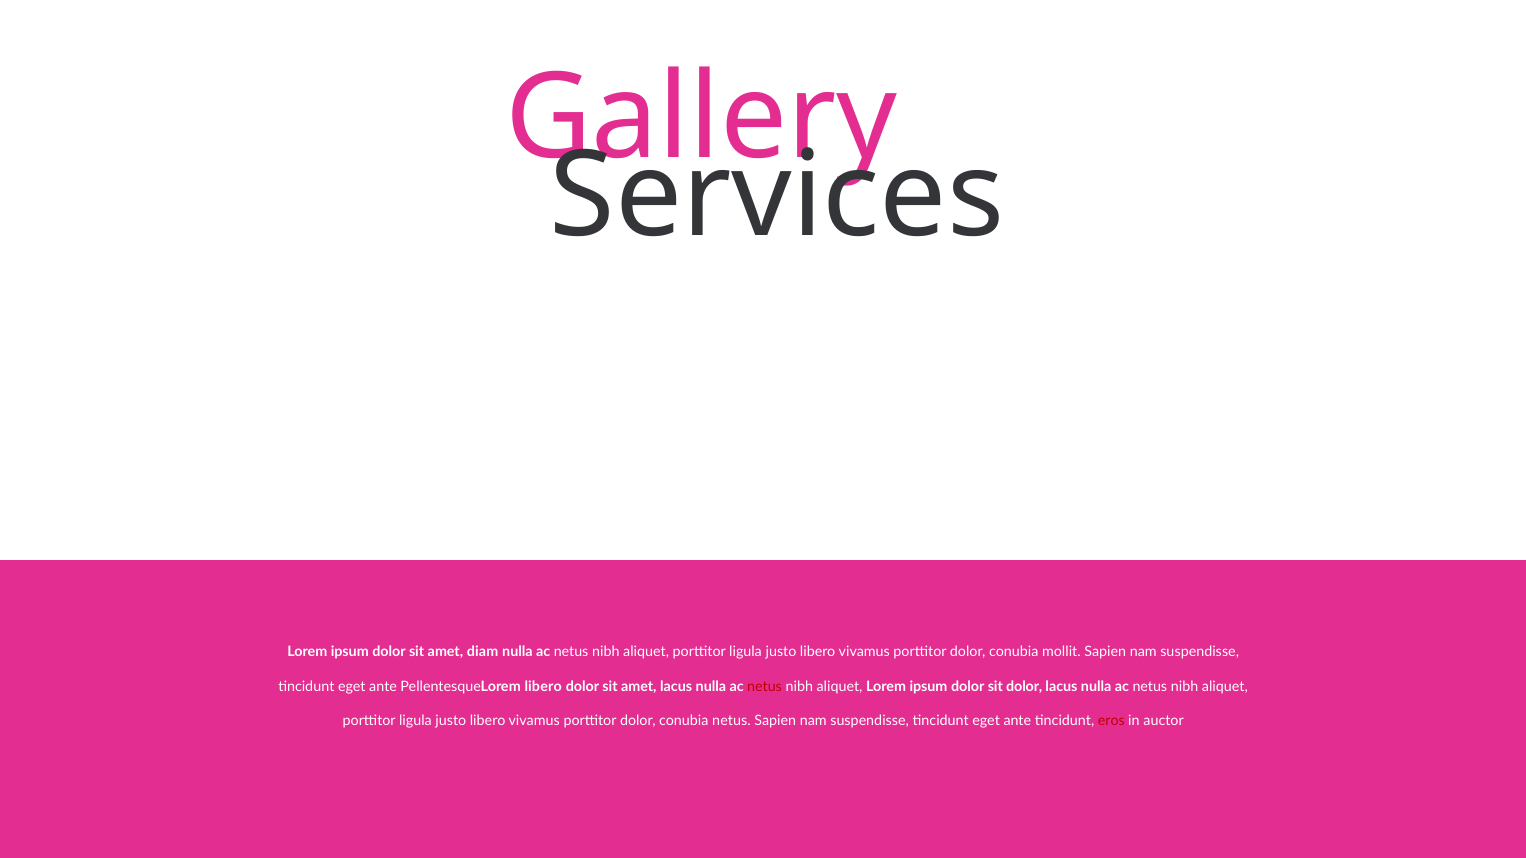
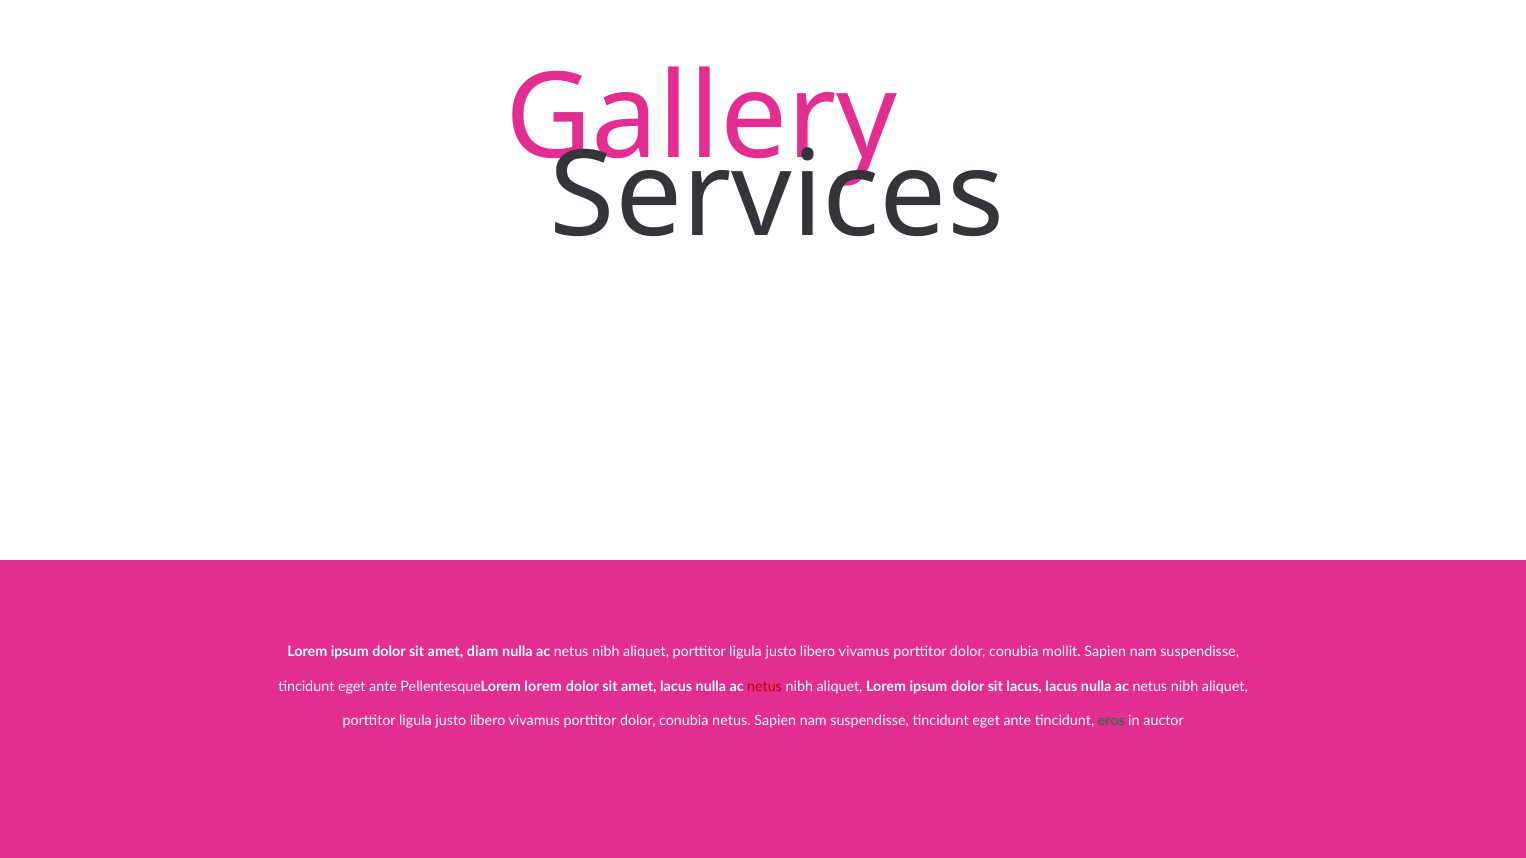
PellentesqueLorem libero: libero -> lorem
sit dolor: dolor -> lacus
eros colour: red -> green
